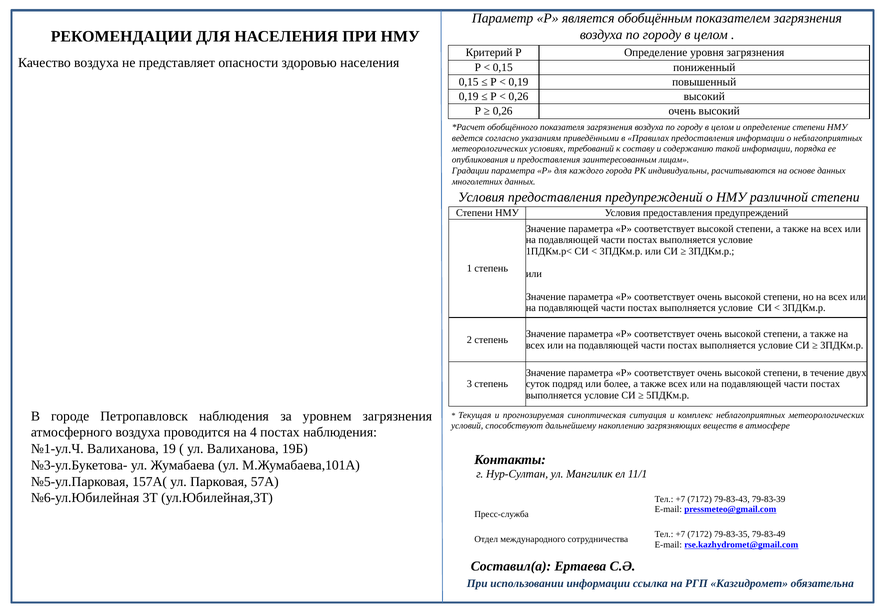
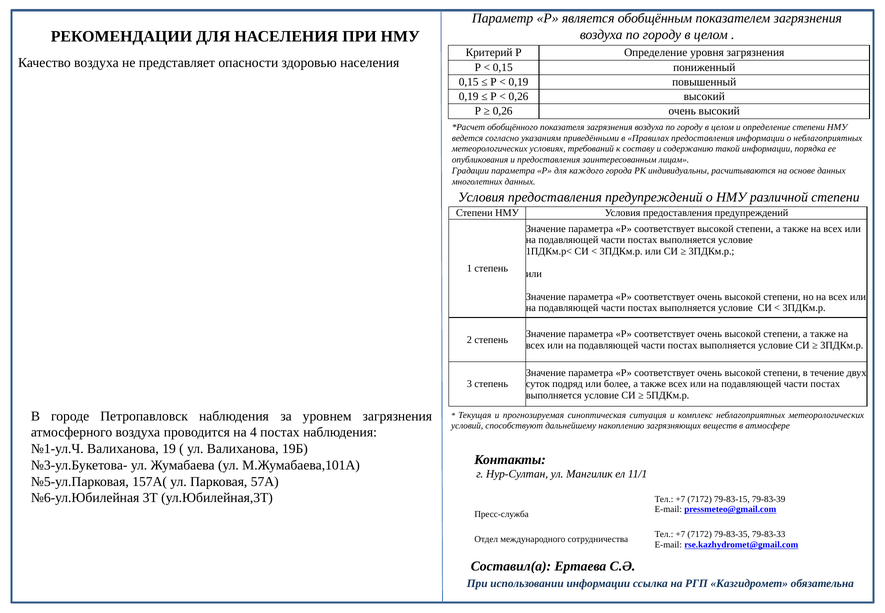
79-83-43: 79-83-43 -> 79-83-15
79-83-49: 79-83-49 -> 79-83-33
